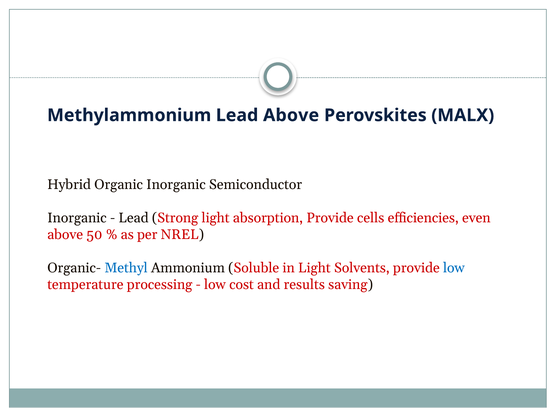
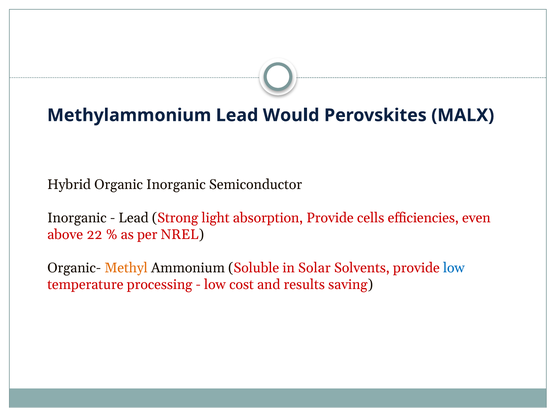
Lead Above: Above -> Would
50: 50 -> 22
Methyl colour: blue -> orange
in Light: Light -> Solar
